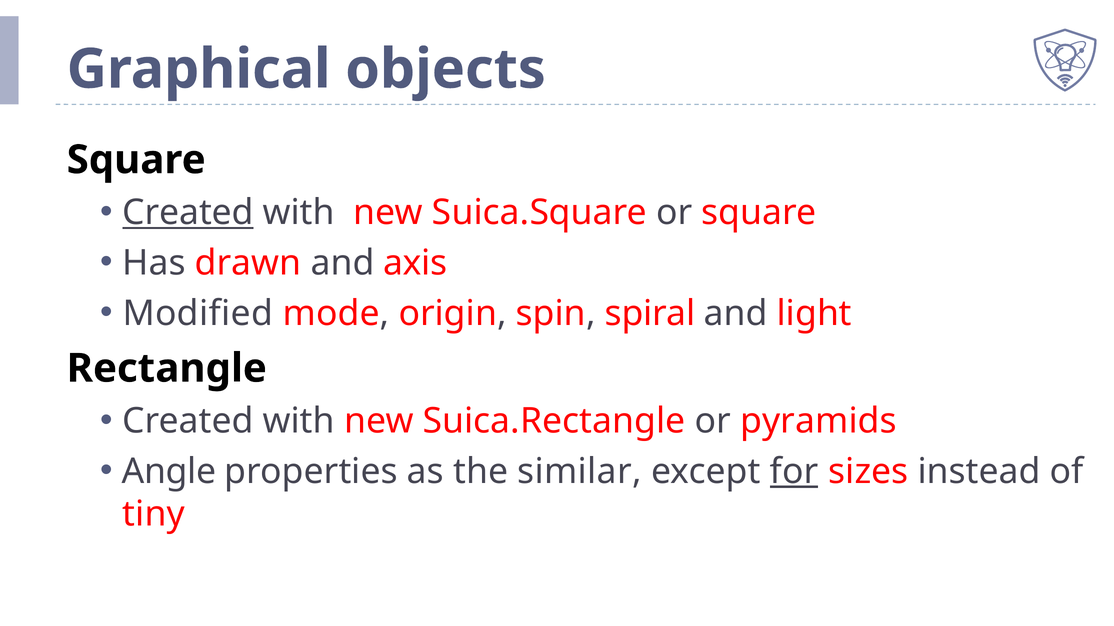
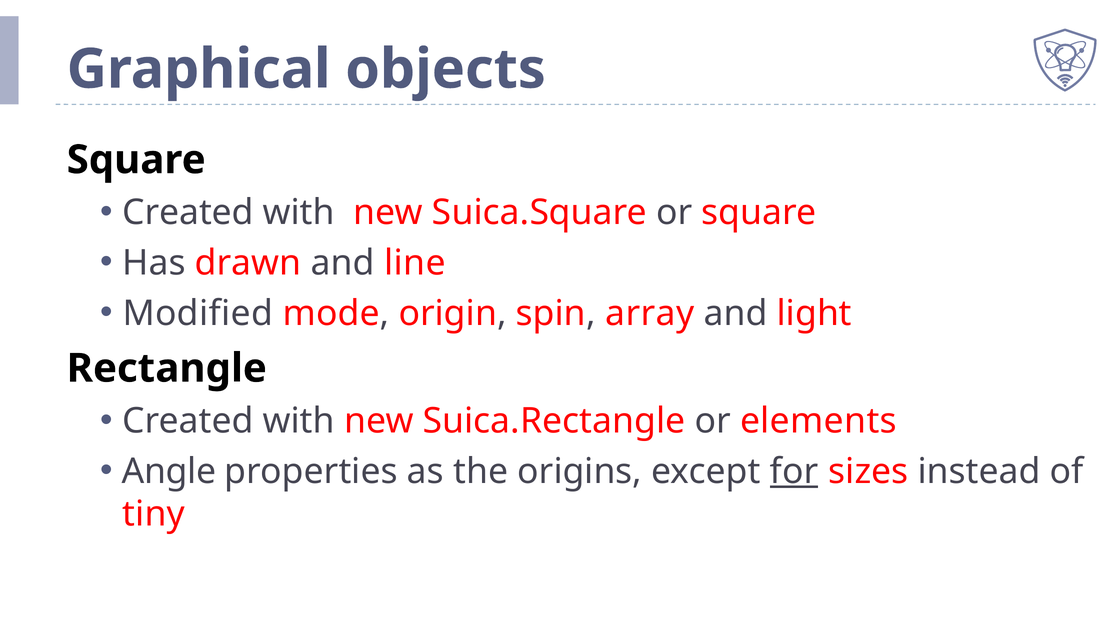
Created at (188, 213) underline: present -> none
axis: axis -> line
spiral: spiral -> array
pyramids: pyramids -> elements
similar: similar -> origins
